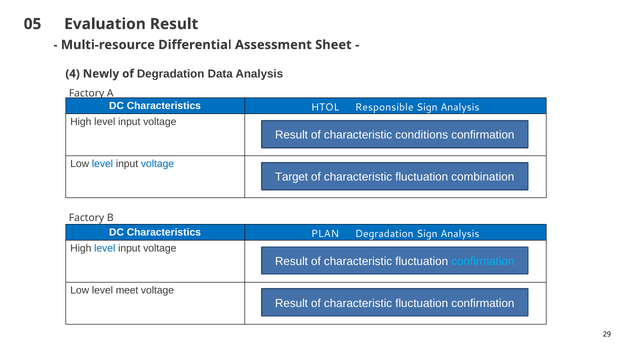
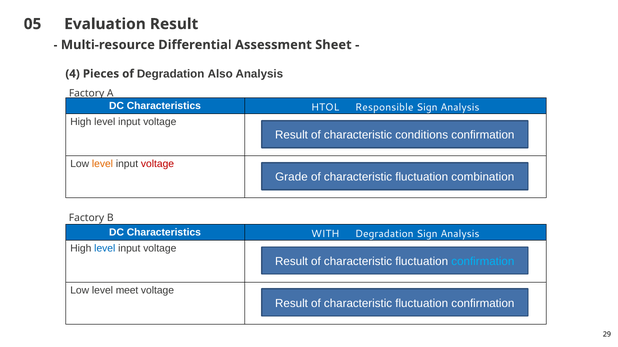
Newly: Newly -> Pieces
Data: Data -> Also
level at (102, 164) colour: blue -> orange
voltage at (158, 164) colour: blue -> red
Target: Target -> Grade
PLAN: PLAN -> WITH
